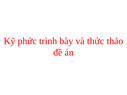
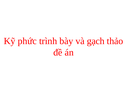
thức: thức -> gạch
